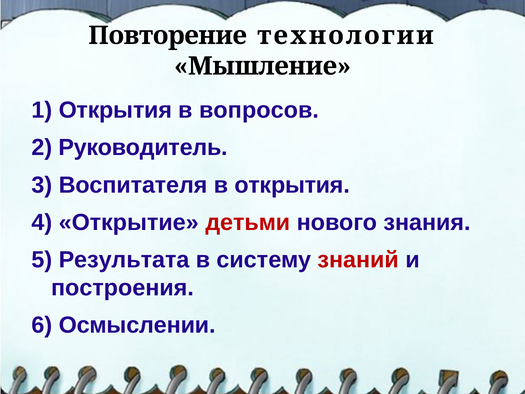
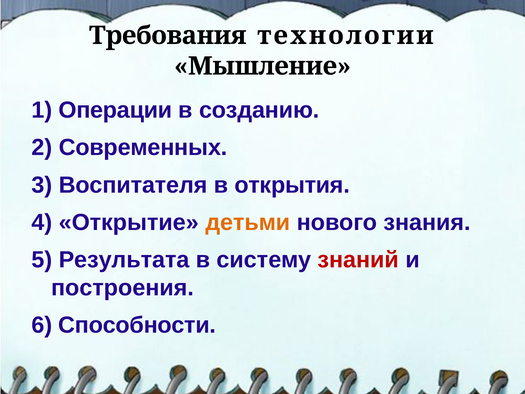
Повторение: Повторение -> Требования
1 Открытия: Открытия -> Операции
вопросов: вопросов -> созданию
Руководитель: Руководитель -> Современных
детьми colour: red -> orange
Осмыслении: Осмыслении -> Способности
